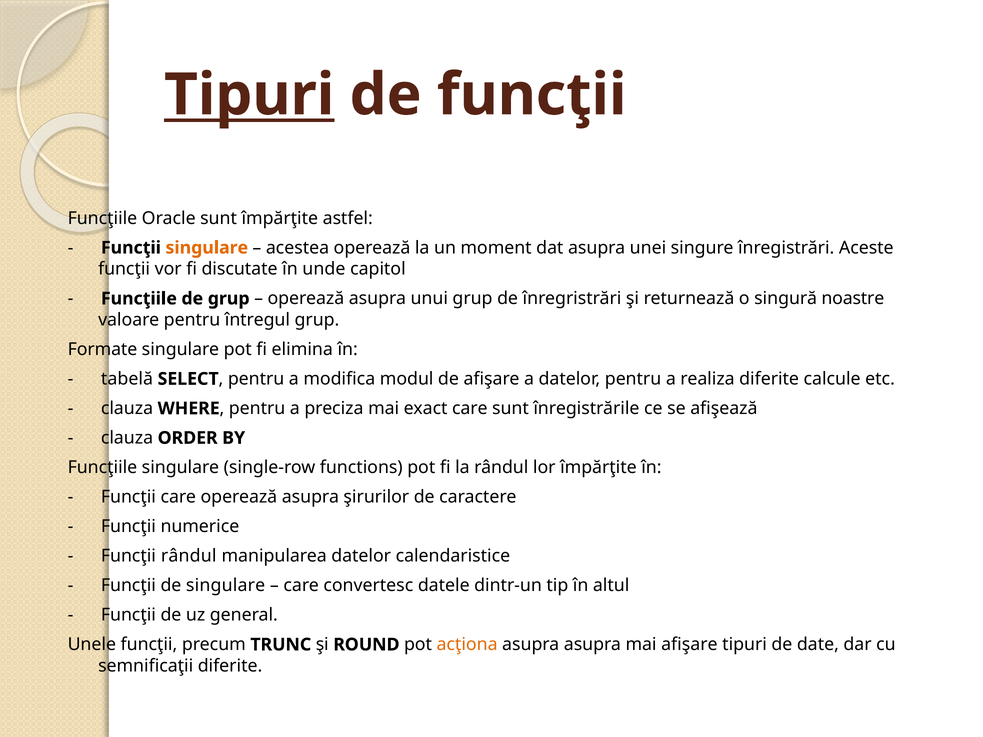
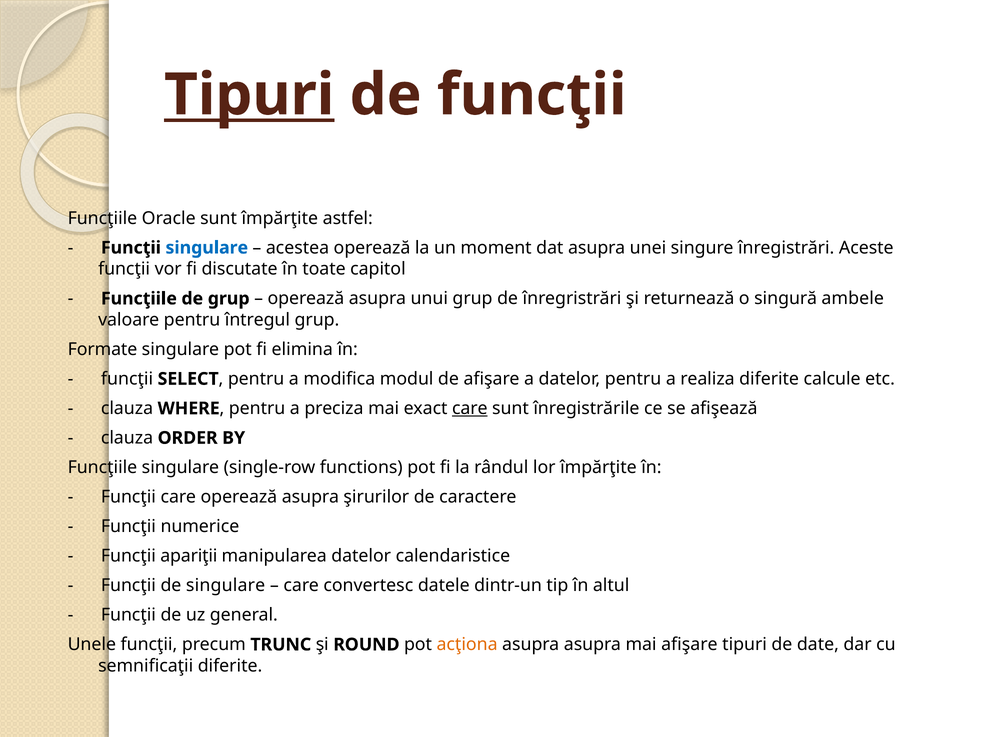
singulare at (207, 248) colour: orange -> blue
unde: unde -> toate
noastre: noastre -> ambele
tabelă at (127, 379): tabelă -> funcţii
care at (470, 409) underline: none -> present
Funcţii rândul: rândul -> apariţii
